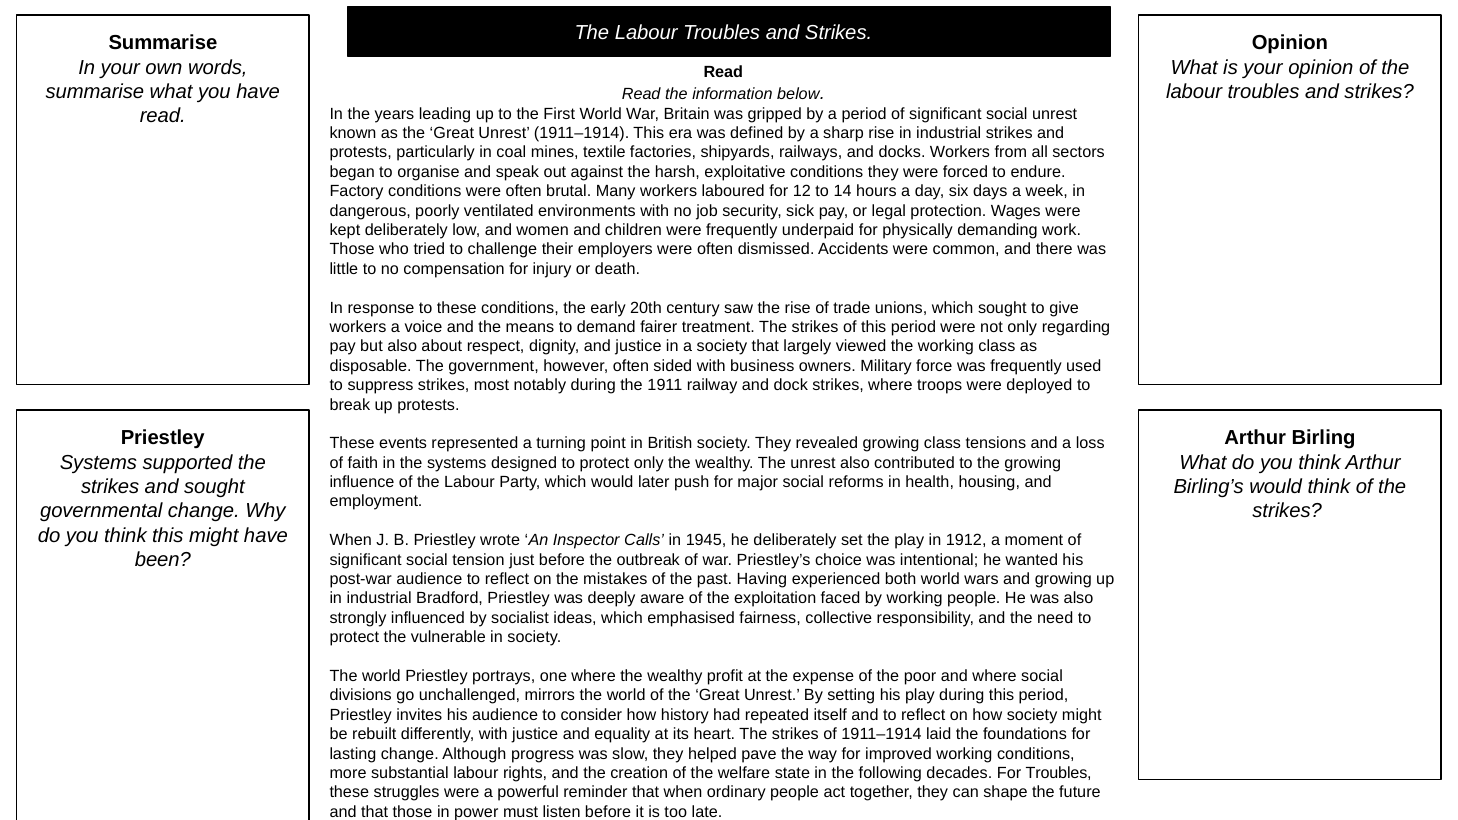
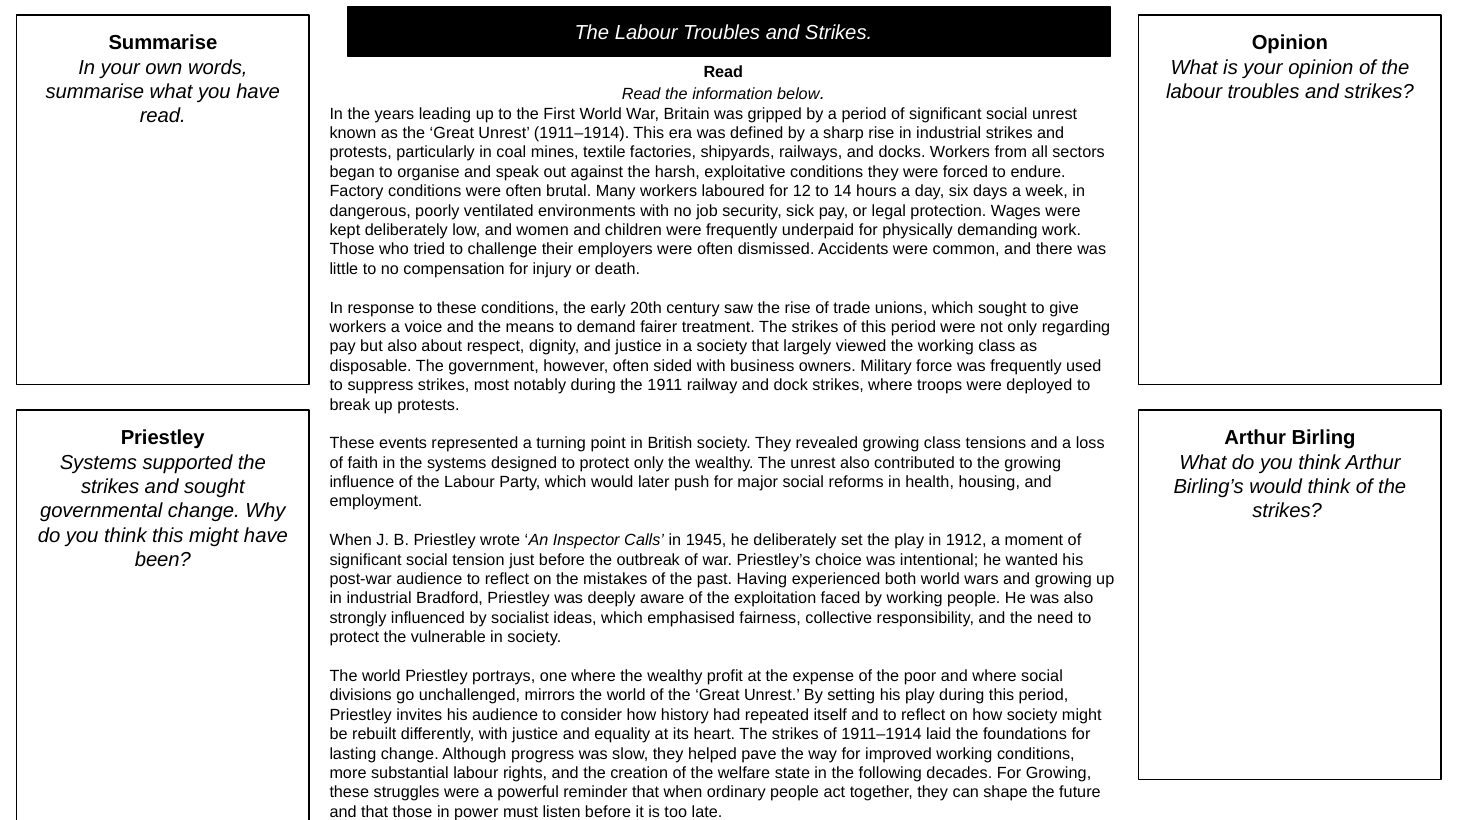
For Troubles: Troubles -> Growing
